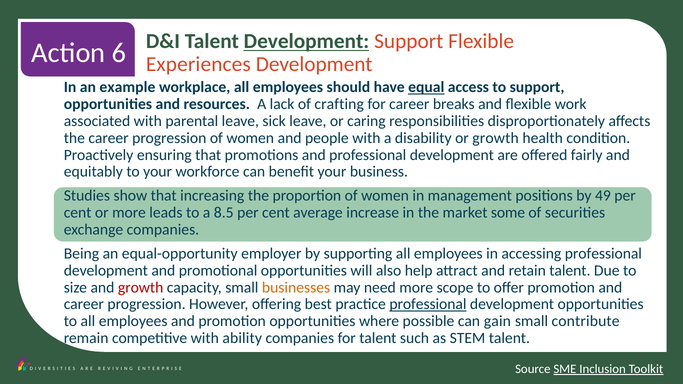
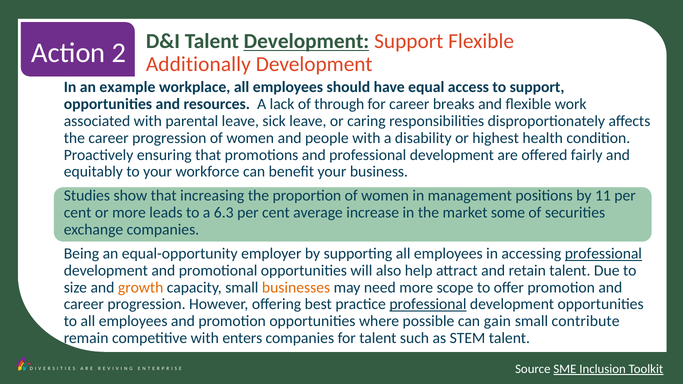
6: 6 -> 2
Experiences: Experiences -> Additionally
equal underline: present -> none
crafting: crafting -> through
or growth: growth -> highest
49: 49 -> 11
8.5: 8.5 -> 6.3
professional at (603, 254) underline: none -> present
growth at (141, 287) colour: red -> orange
ability: ability -> enters
